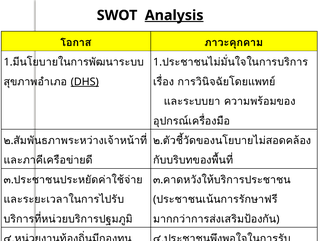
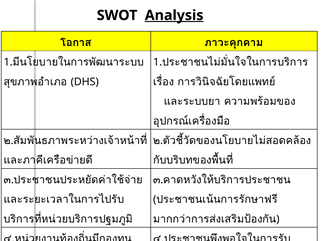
DHS underline: present -> none
